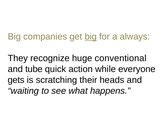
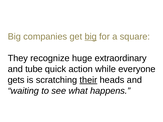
always: always -> square
conventional: conventional -> extraordinary
their underline: none -> present
